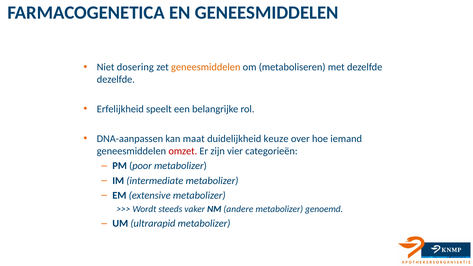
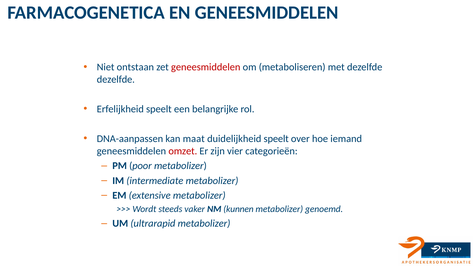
dosering: dosering -> ontstaan
geneesmiddelen at (206, 67) colour: orange -> red
duidelijkheid keuze: keuze -> speelt
andere: andere -> kunnen
